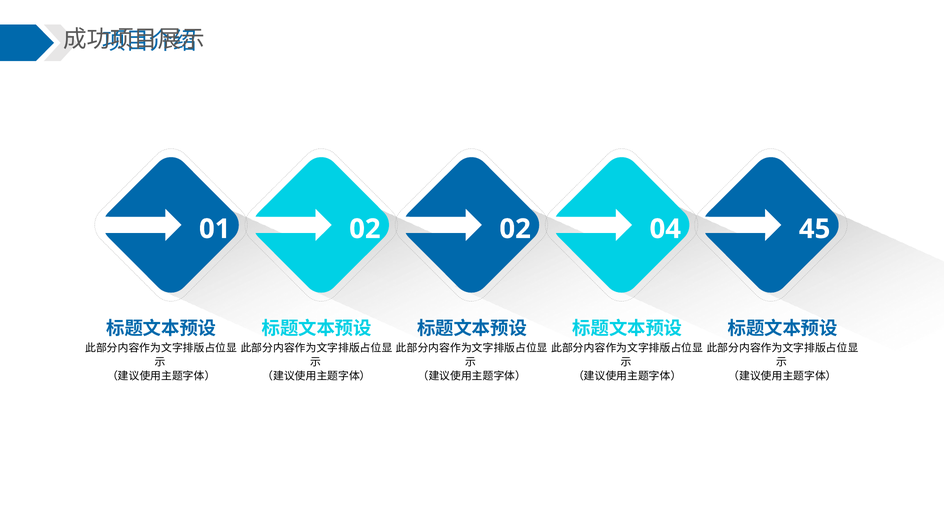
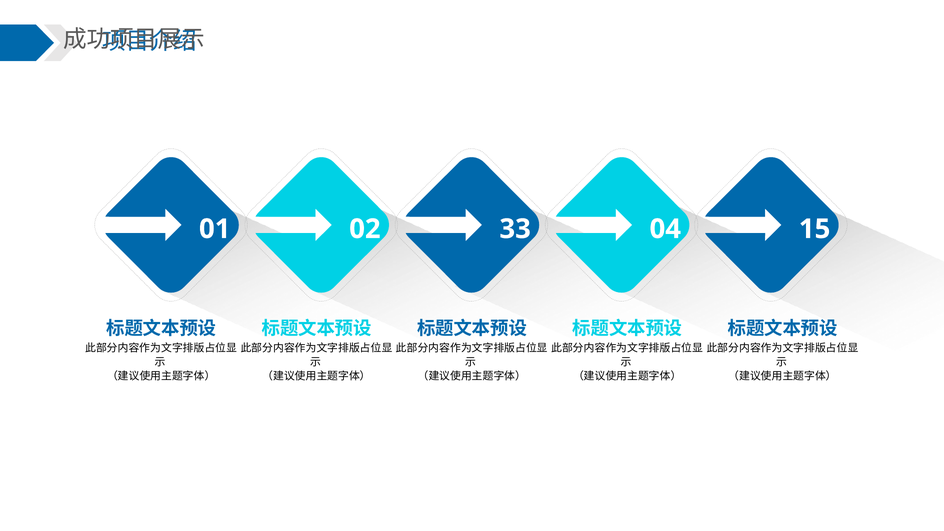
02 02: 02 -> 33
45: 45 -> 15
